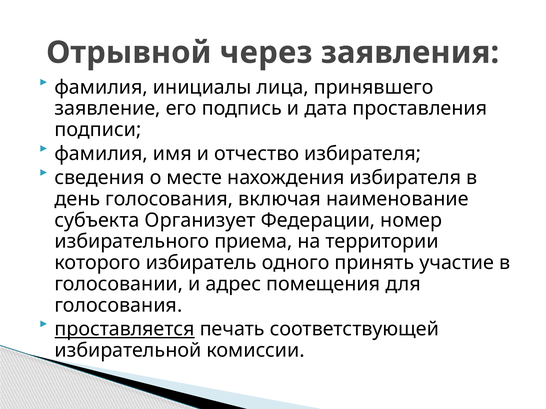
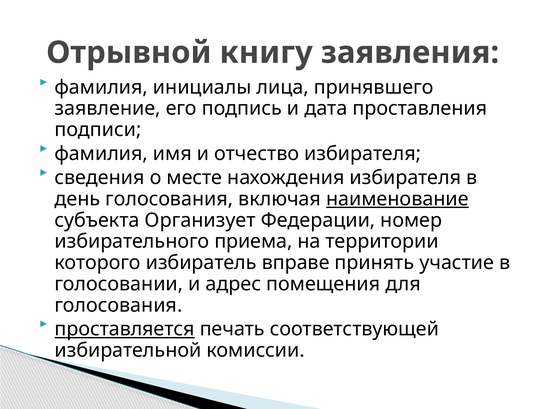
через: через -> книгу
наименование underline: none -> present
одного: одного -> вправе
